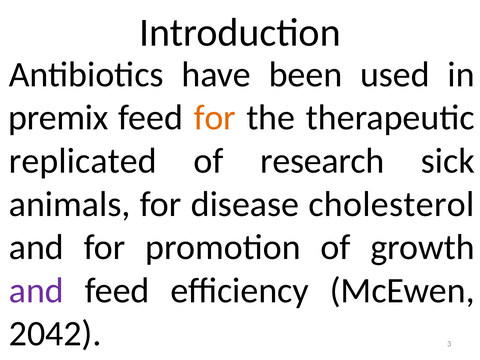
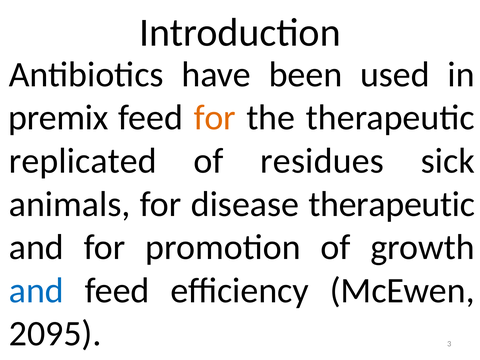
research: research -> residues
disease cholesterol: cholesterol -> therapeutic
and at (36, 291) colour: purple -> blue
2042: 2042 -> 2095
